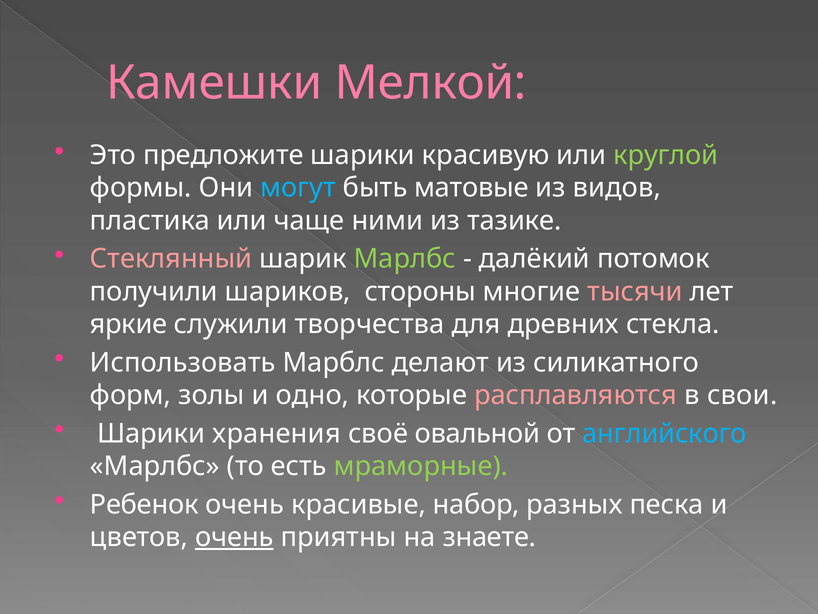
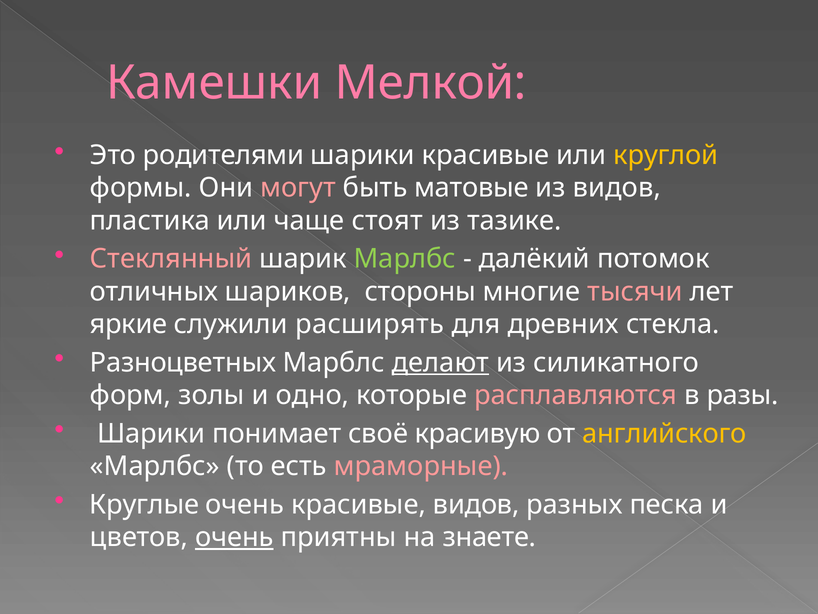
предложите: предложите -> родителями
шарики красивую: красивую -> красивые
круглой colour: light green -> yellow
могут colour: light blue -> pink
ними: ними -> стоят
получили: получили -> отличных
творчества: творчества -> расширять
Использовать: Использовать -> Разноцветных
делают underline: none -> present
свои: свои -> разы
хранения: хранения -> понимает
овальной: овальной -> красивую
английского colour: light blue -> yellow
мраморные colour: light green -> pink
Ребенок: Ребенок -> Круглые
красивые набор: набор -> видов
